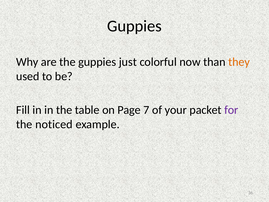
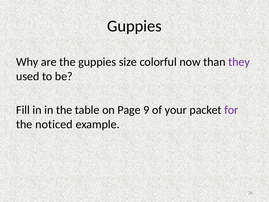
just: just -> size
they colour: orange -> purple
7: 7 -> 9
